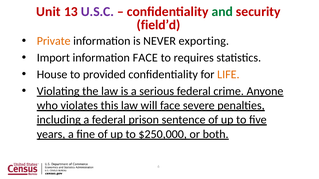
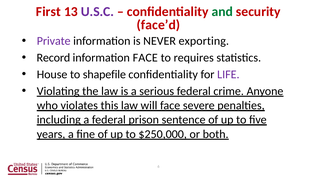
Unit: Unit -> First
field’d: field’d -> face’d
Private colour: orange -> purple
Import: Import -> Record
provided: provided -> shapefile
LIFE colour: orange -> purple
